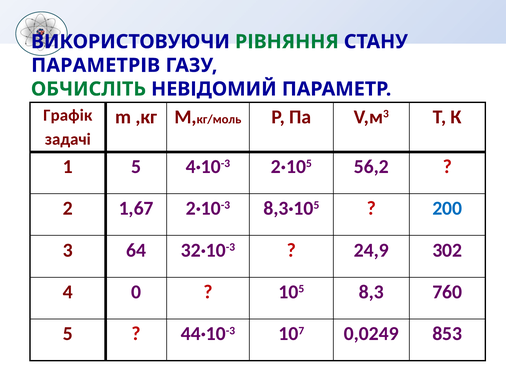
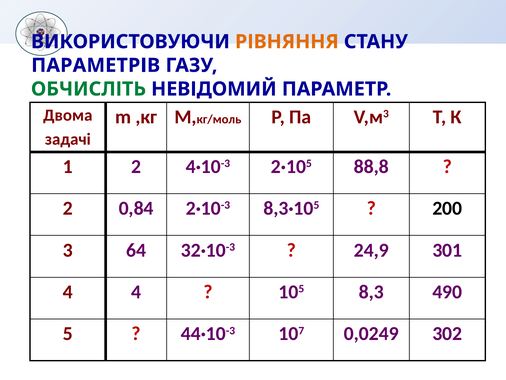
РІВНЯННЯ colour: green -> orange
Графік: Графік -> Двома
1 5: 5 -> 2
56,2: 56,2 -> 88,8
1,67: 1,67 -> 0,84
200 colour: blue -> black
302: 302 -> 301
4 0: 0 -> 4
760: 760 -> 490
853: 853 -> 302
